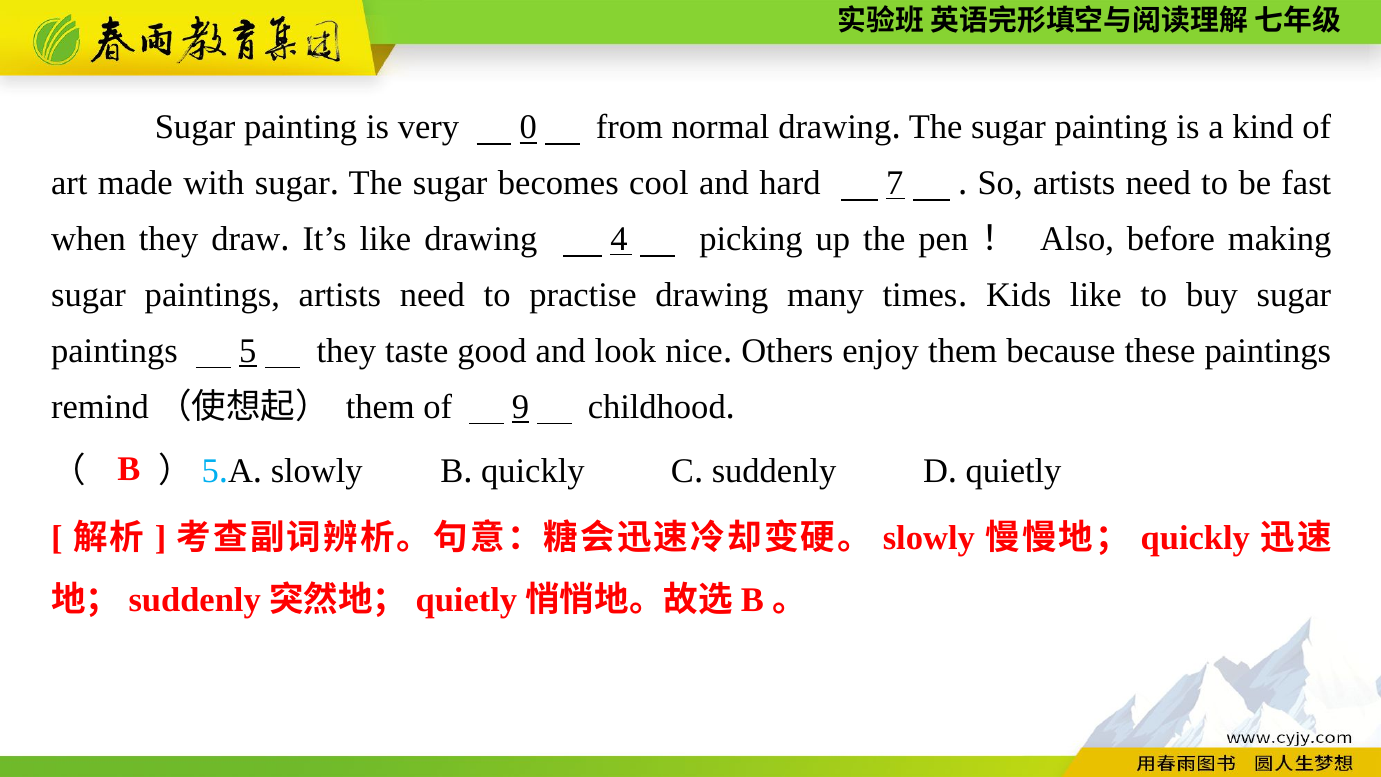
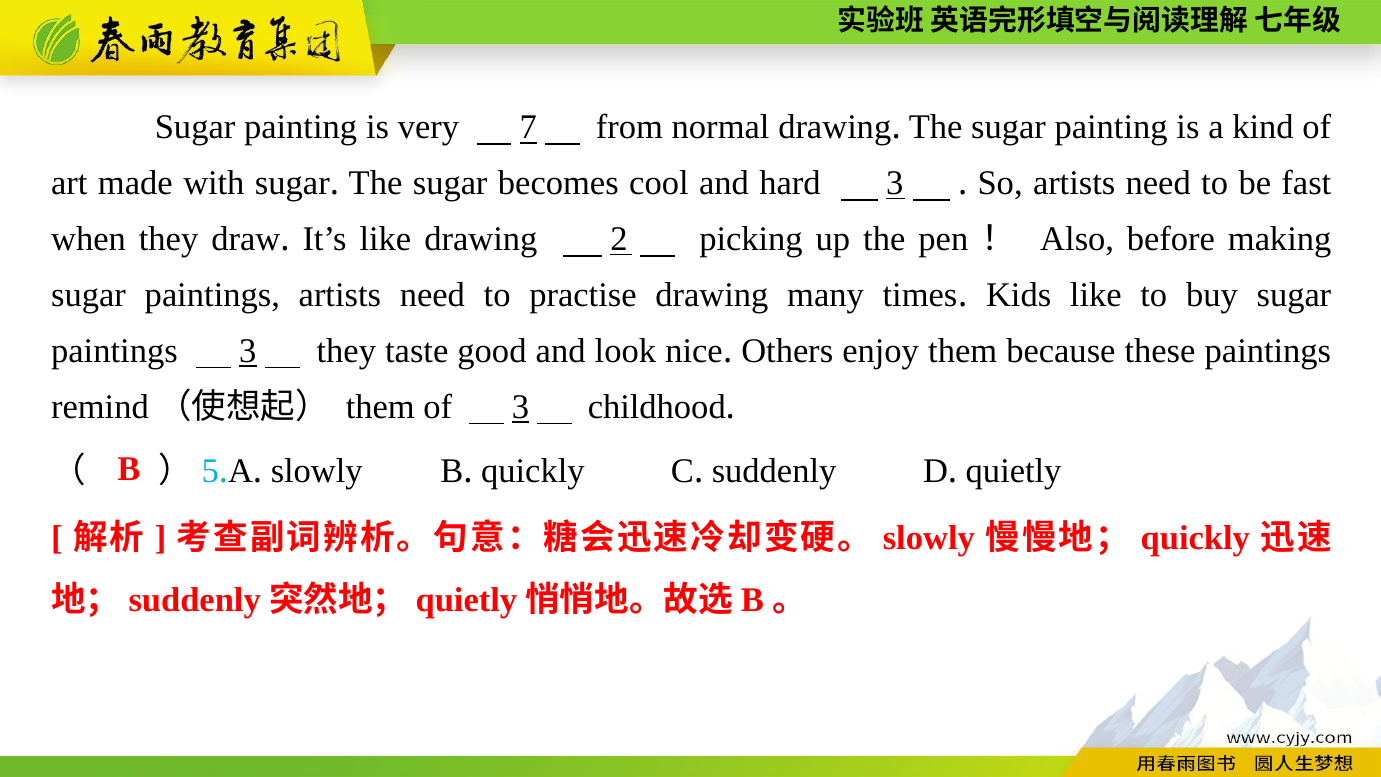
0: 0 -> 7
hard 7: 7 -> 3
4: 4 -> 2
paintings 5: 5 -> 3
of 9: 9 -> 3
